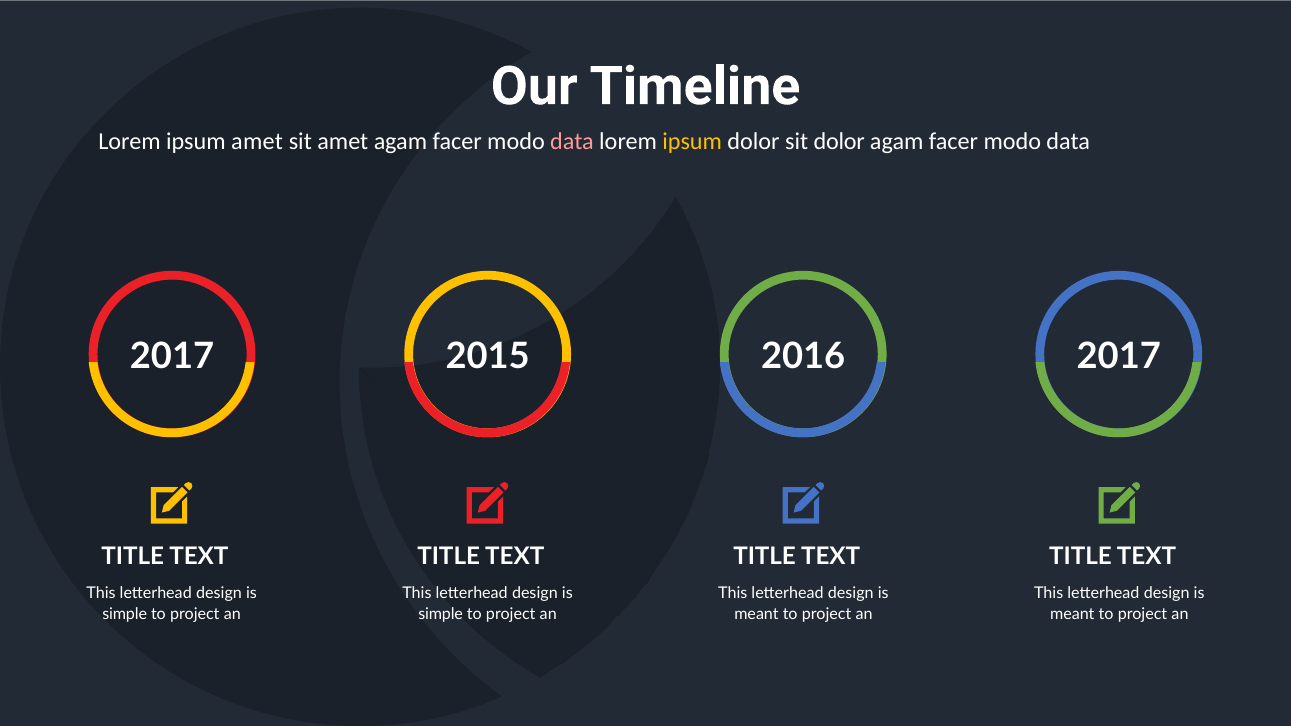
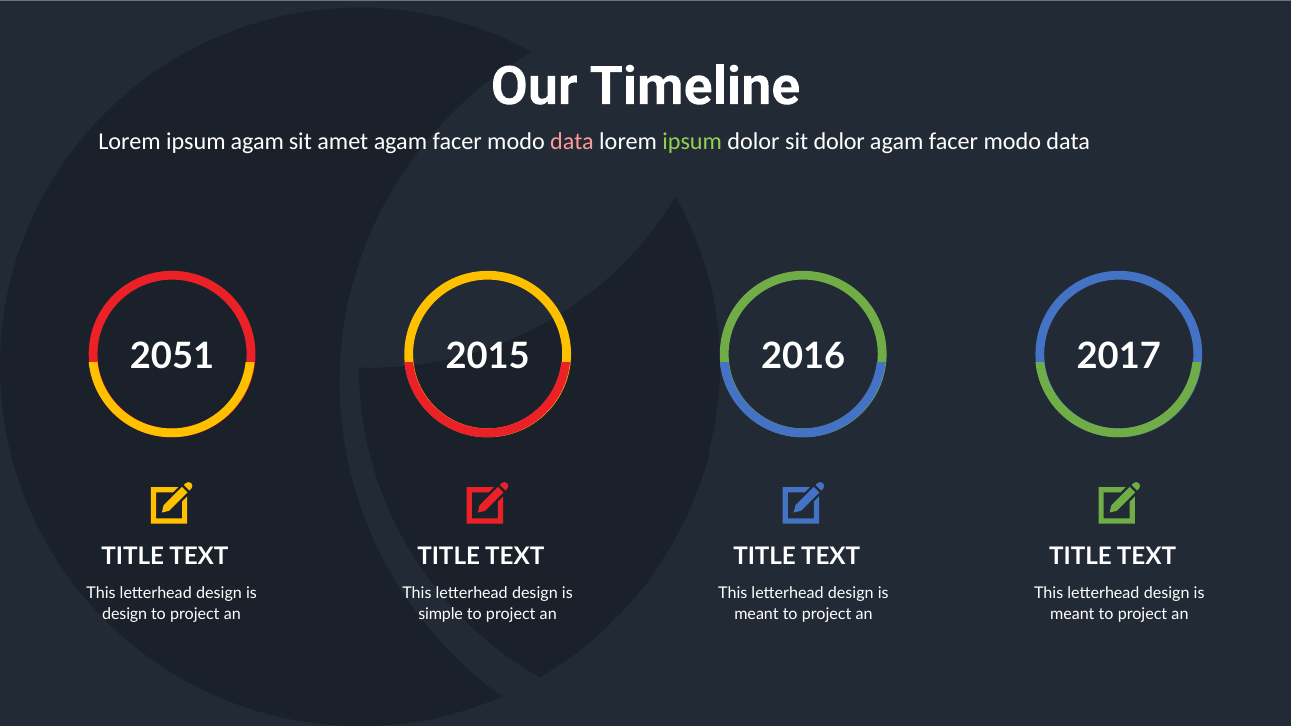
ipsum amet: amet -> agam
ipsum at (692, 141) colour: yellow -> light green
2017 at (172, 356): 2017 -> 2051
simple at (125, 615): simple -> design
